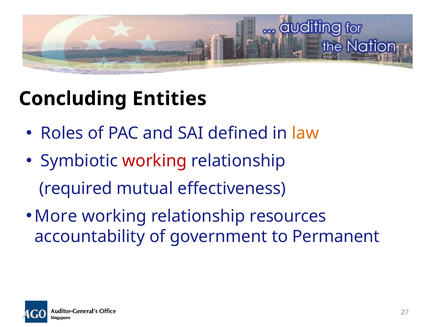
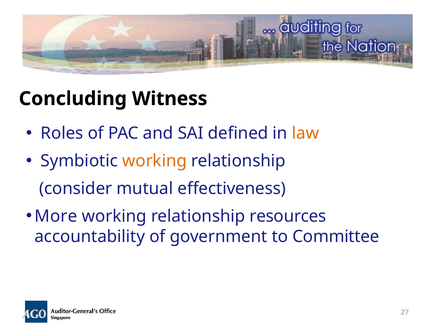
Entities: Entities -> Witness
working at (155, 161) colour: red -> orange
required: required -> consider
Permanent: Permanent -> Committee
